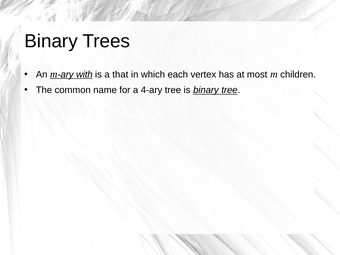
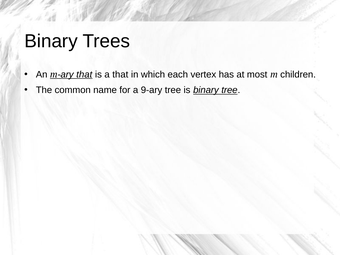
m-ary with: with -> that
4-ary: 4-ary -> 9-ary
